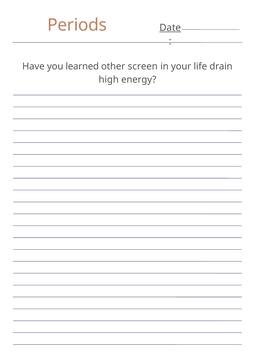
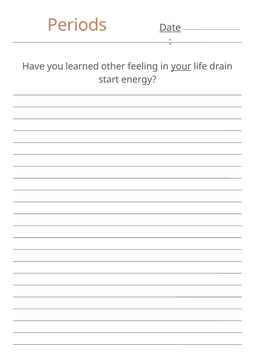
screen: screen -> feeling
your underline: none -> present
high: high -> start
